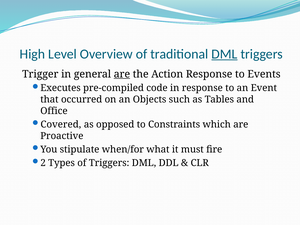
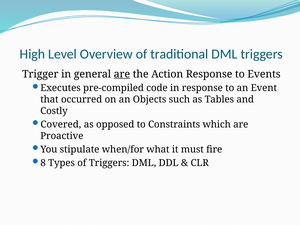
DML at (224, 54) underline: present -> none
Office: Office -> Costly
2: 2 -> 8
